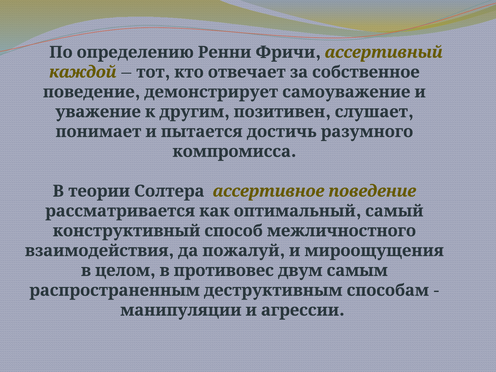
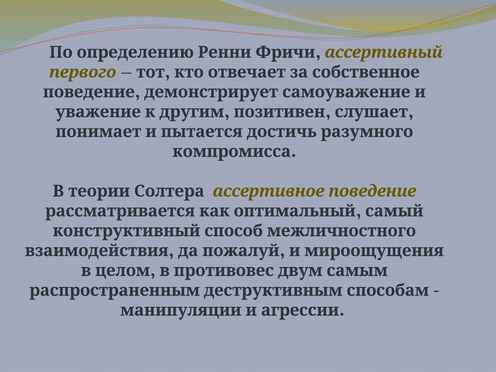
каждой: каждой -> первого
